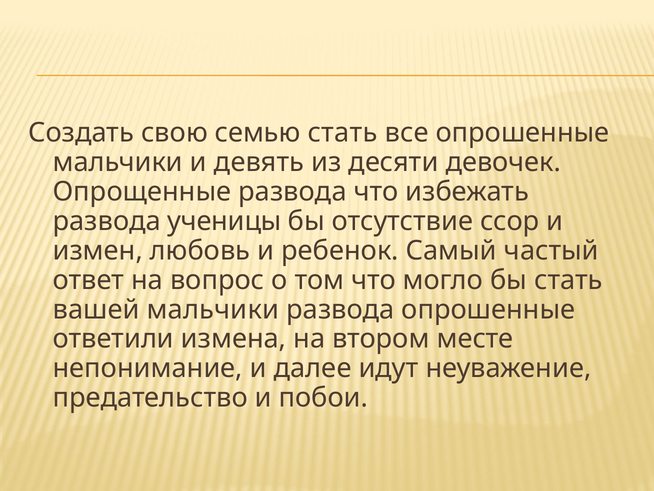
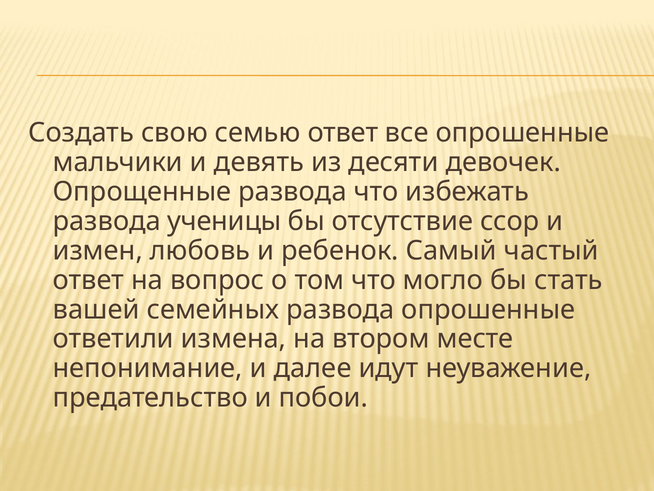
семью стать: стать -> ответ
вашей мальчики: мальчики -> семейных
